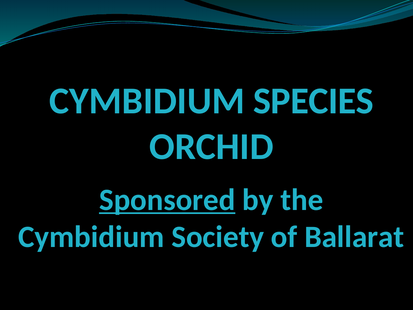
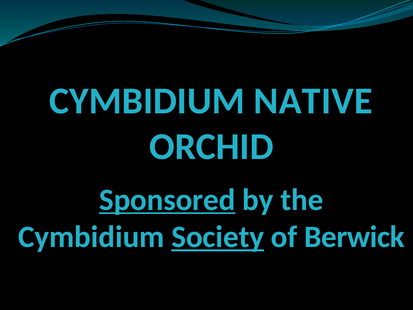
SPECIES: SPECIES -> NATIVE
Society underline: none -> present
Ballarat: Ballarat -> Berwick
